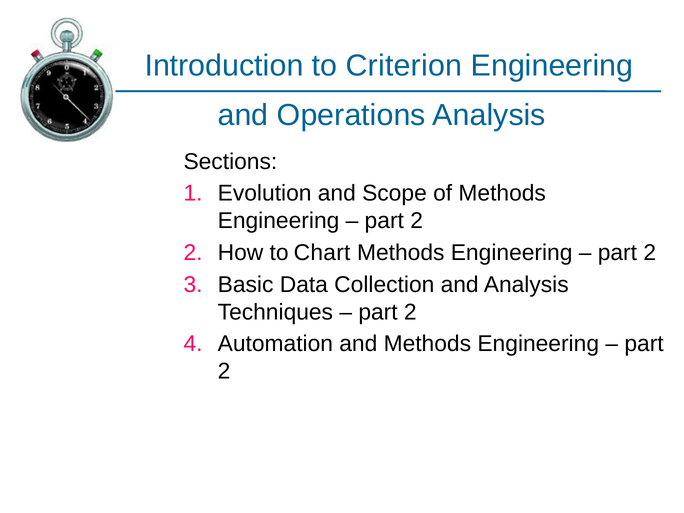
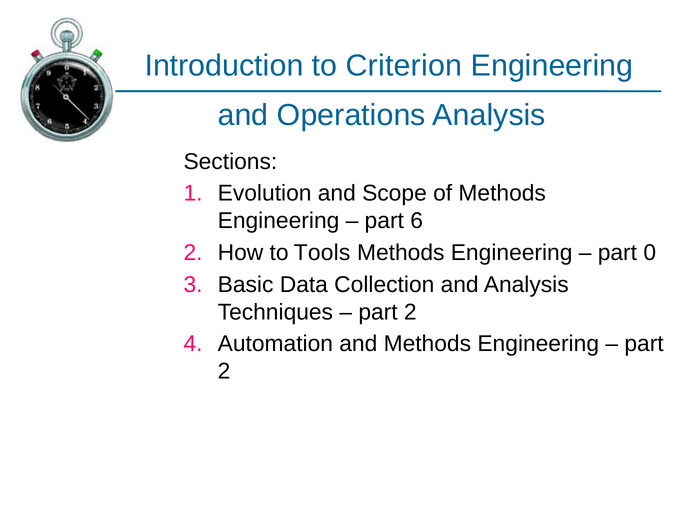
2 at (417, 221): 2 -> 6
Chart: Chart -> Tools
2 at (650, 253): 2 -> 0
